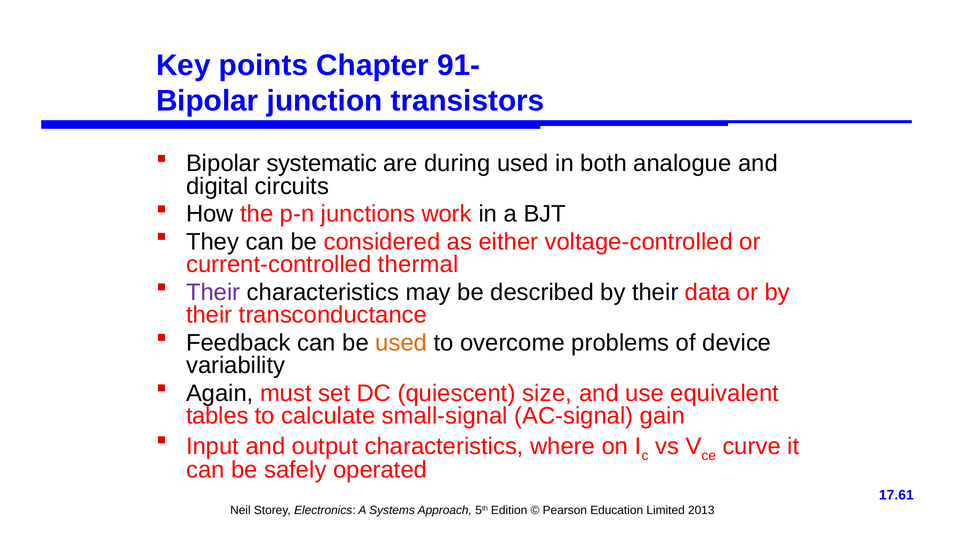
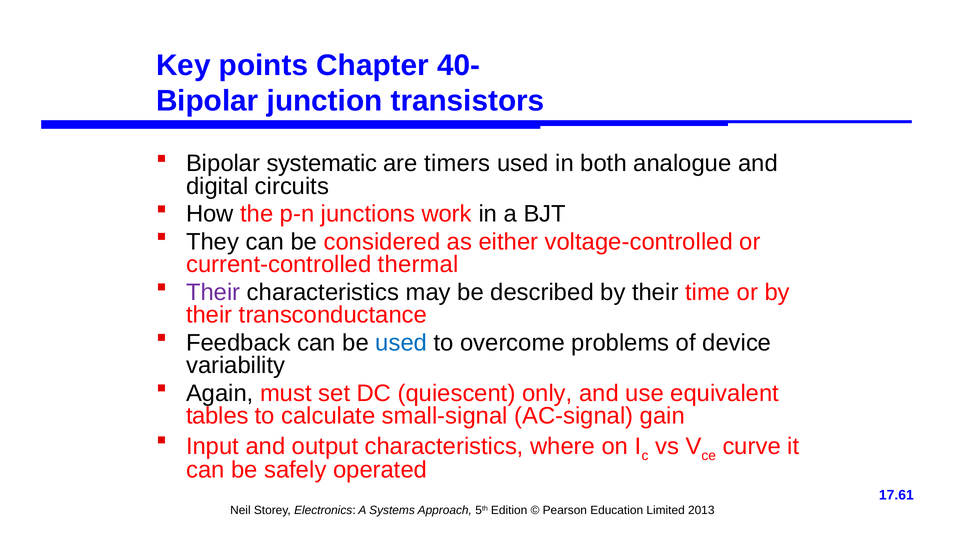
91-: 91- -> 40-
during: during -> timers
data: data -> time
used at (401, 343) colour: orange -> blue
size: size -> only
